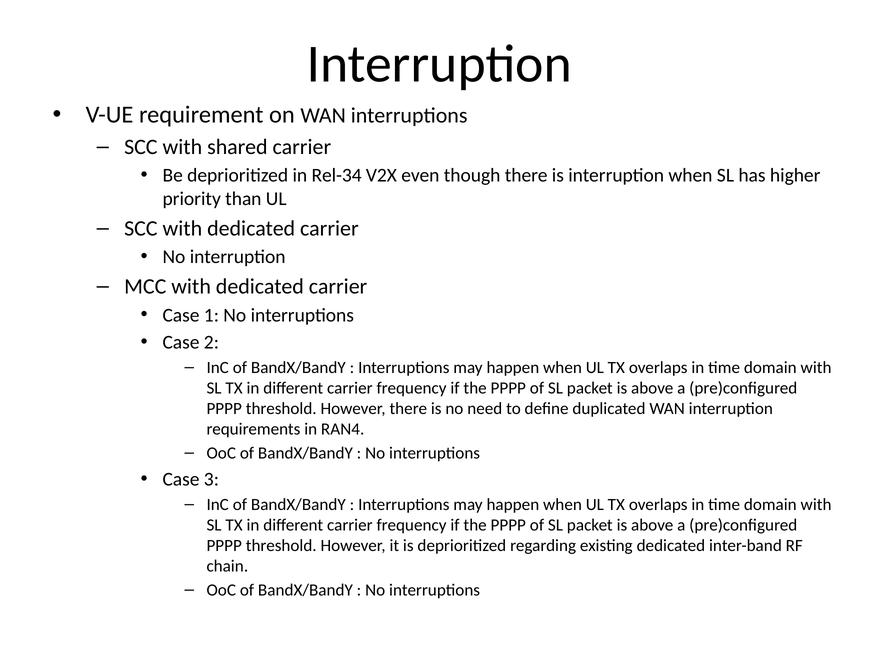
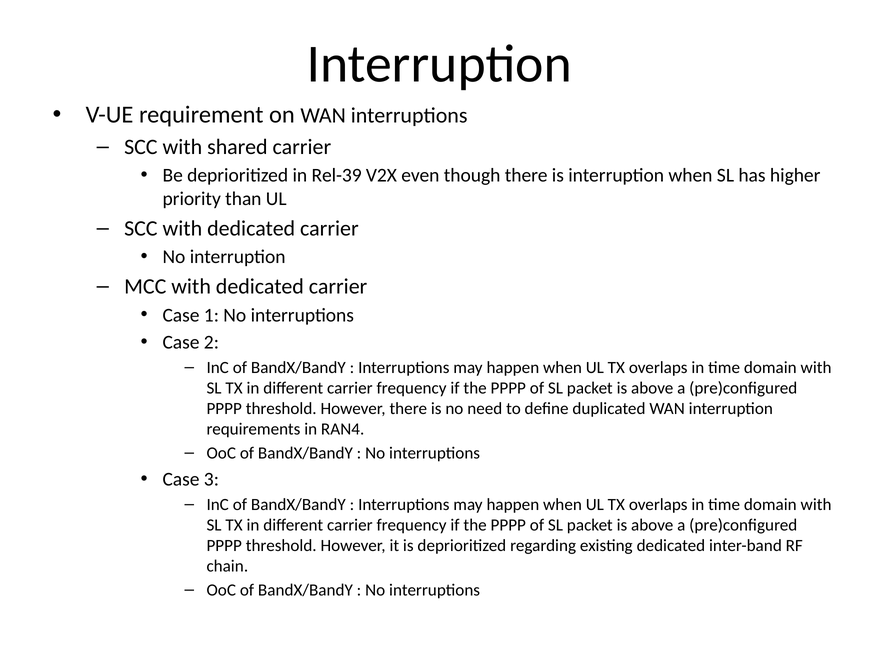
Rel-34: Rel-34 -> Rel-39
